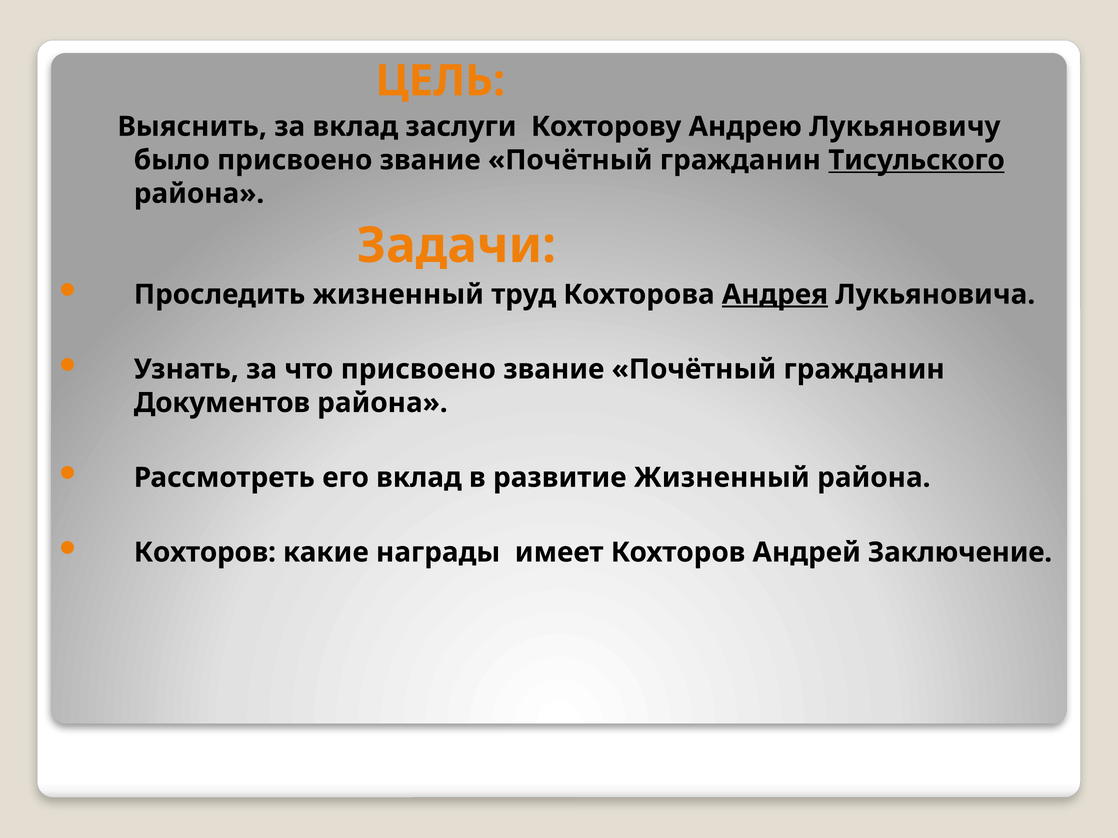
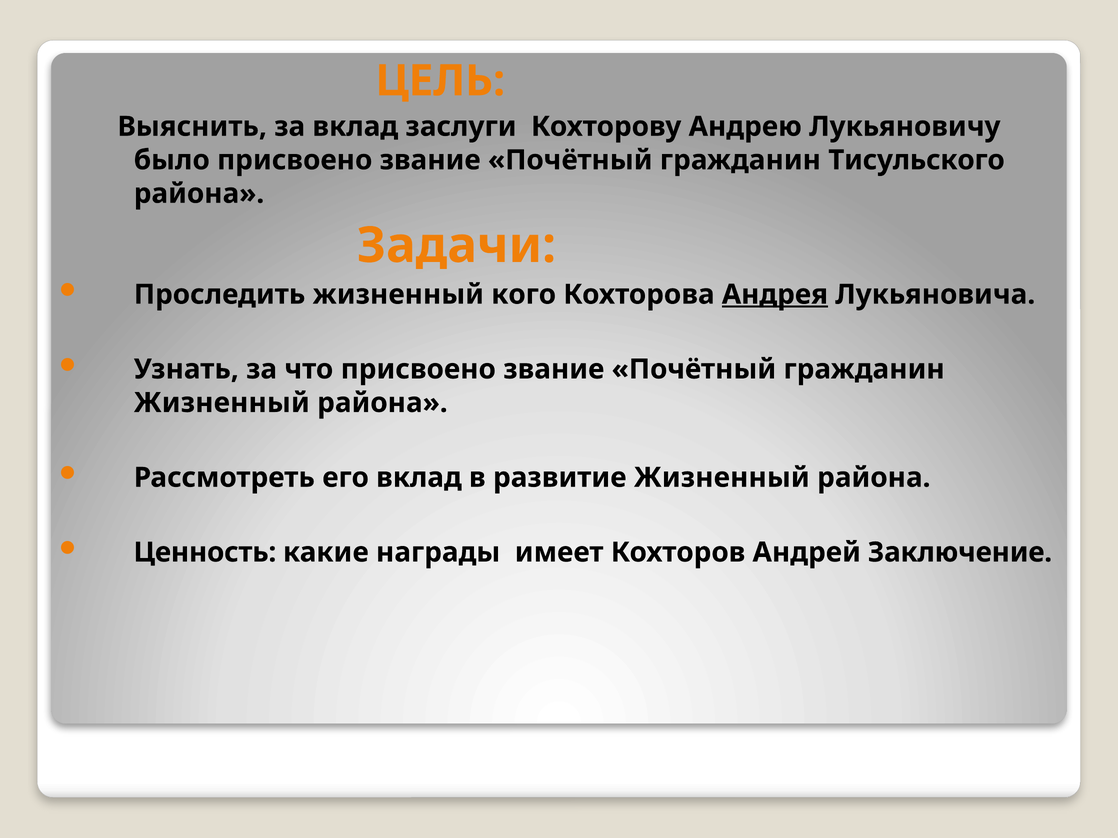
Тисульского underline: present -> none
труд: труд -> кого
Документов at (222, 403): Документов -> Жизненный
Кохторов at (205, 553): Кохторов -> Ценность
